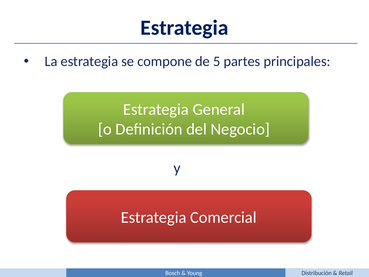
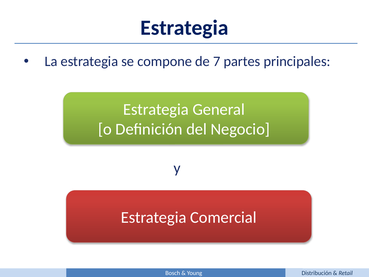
5: 5 -> 7
